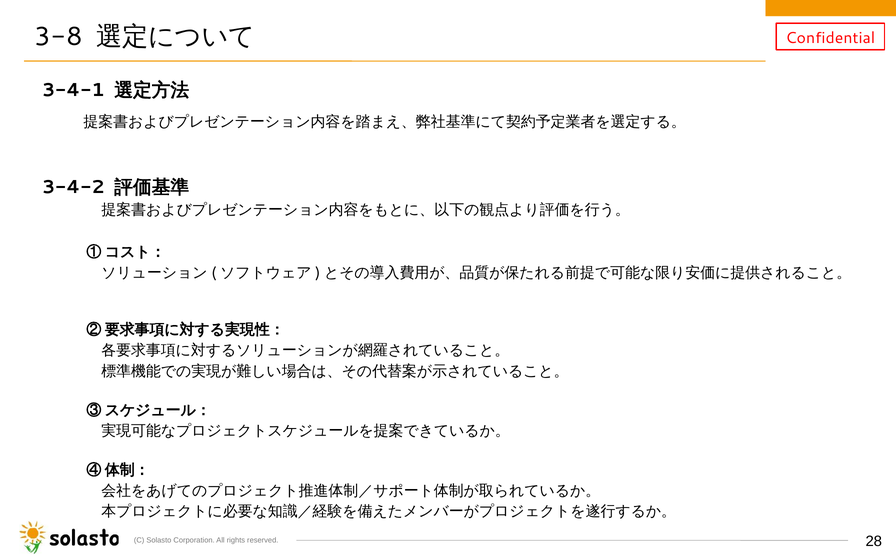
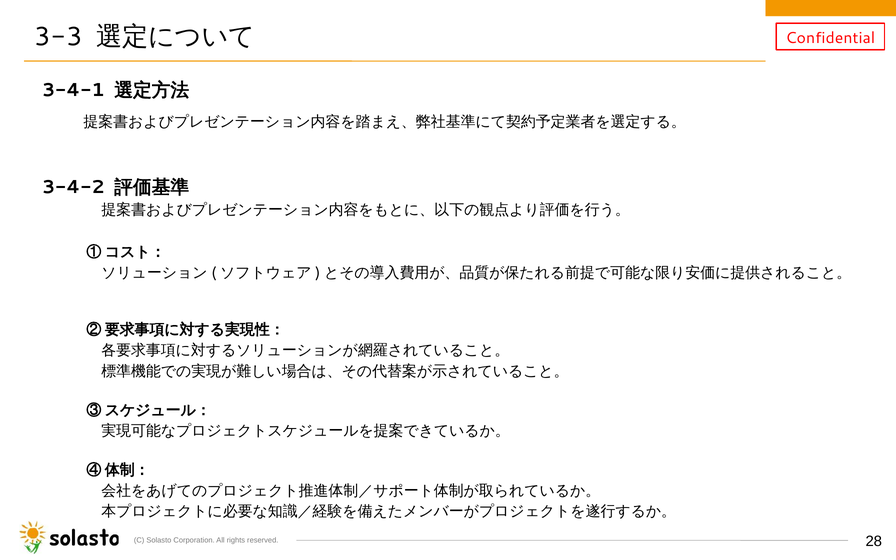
3-8: 3-8 -> 3-3
